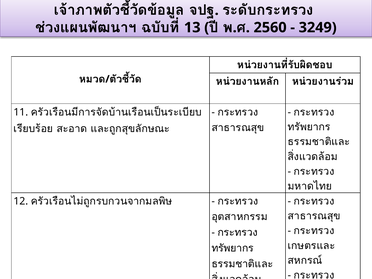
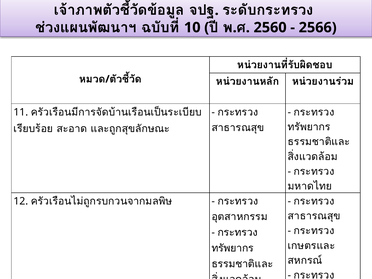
13 at (192, 28): 13 -> 10
3249: 3249 -> 2566
